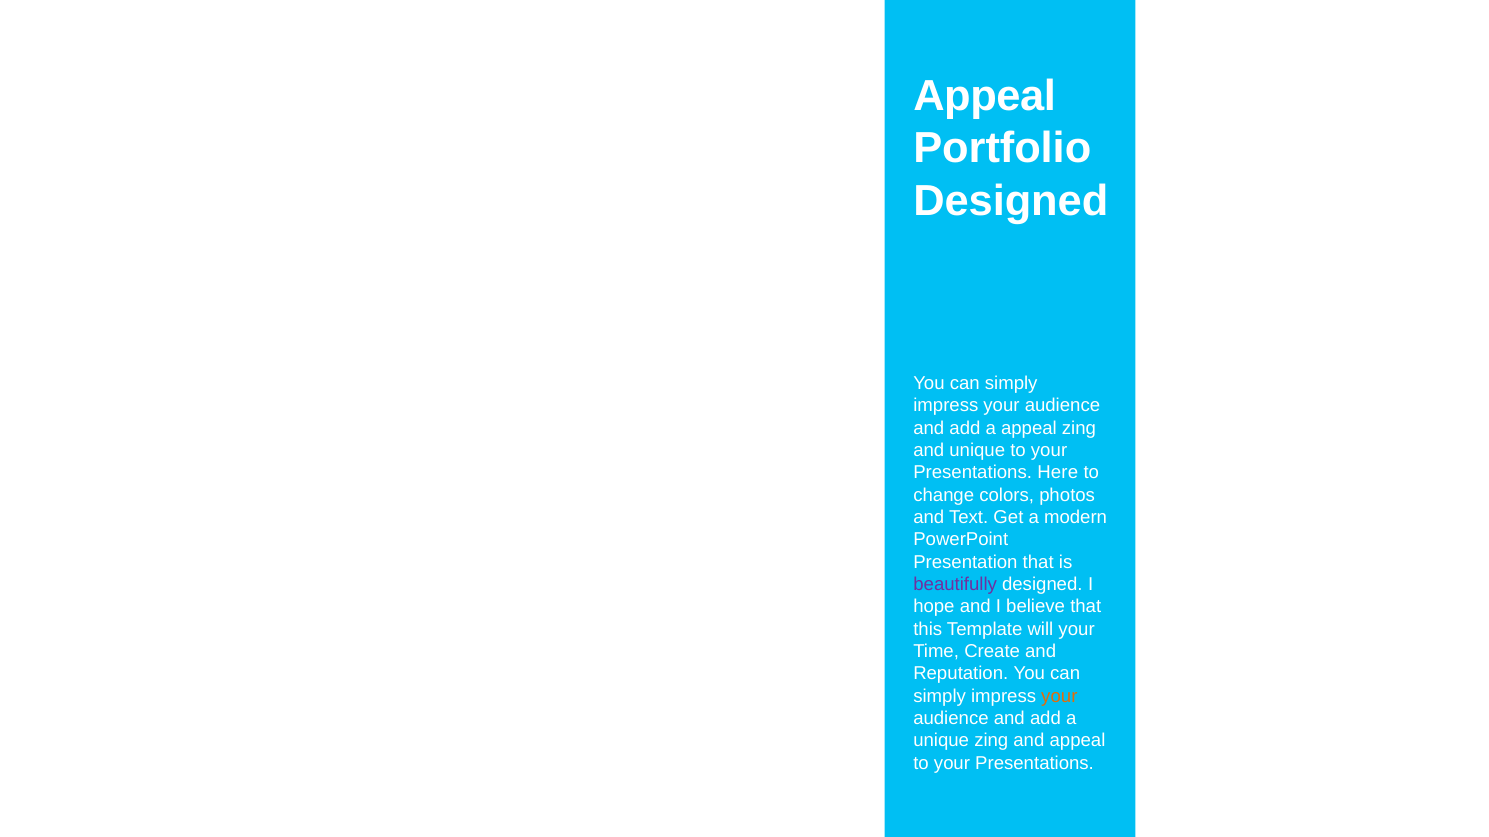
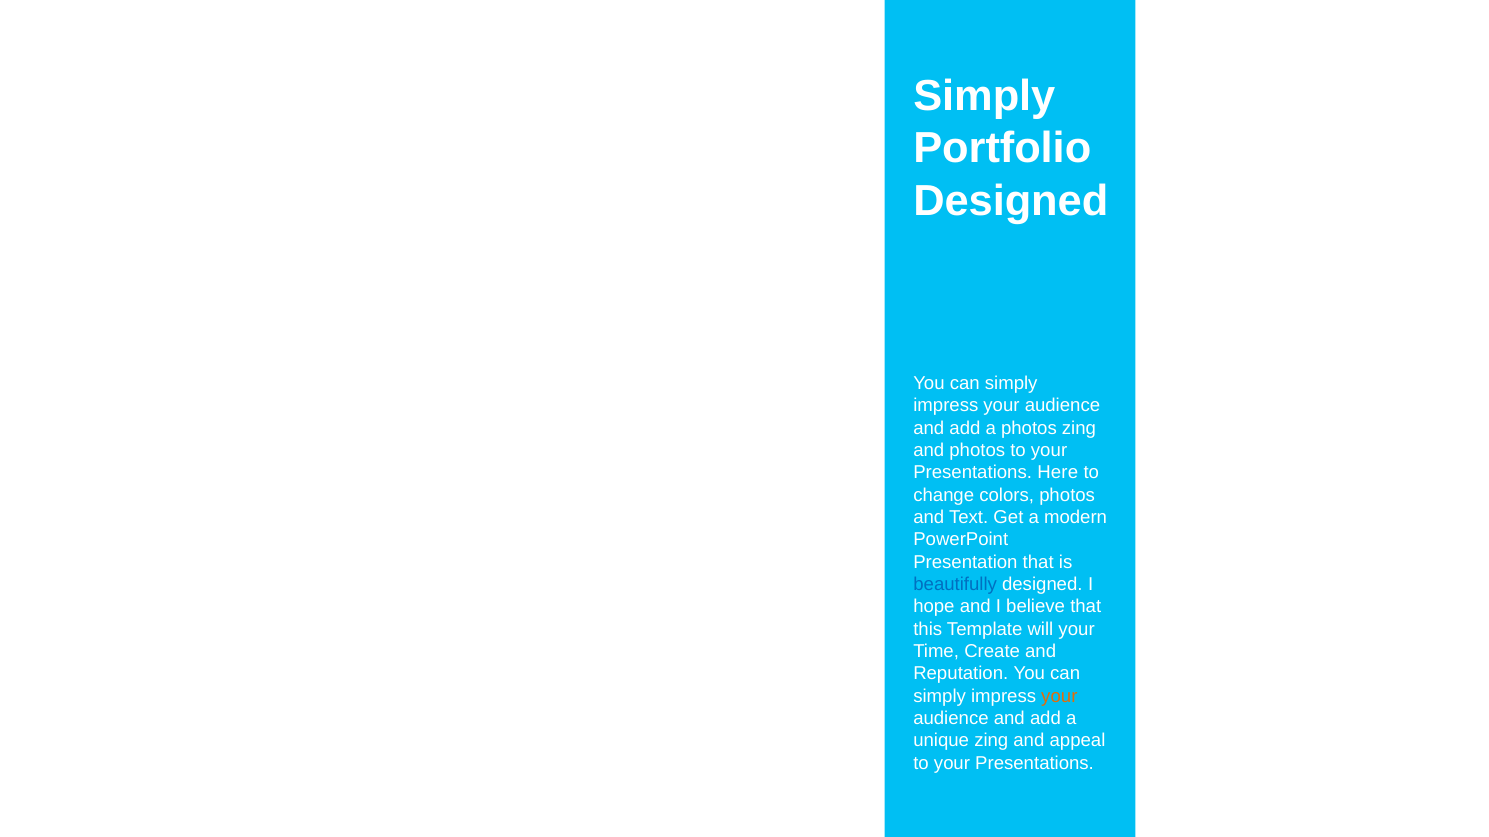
Appeal at (985, 97): Appeal -> Simply
a appeal: appeal -> photos
and unique: unique -> photos
beautifully colour: purple -> blue
